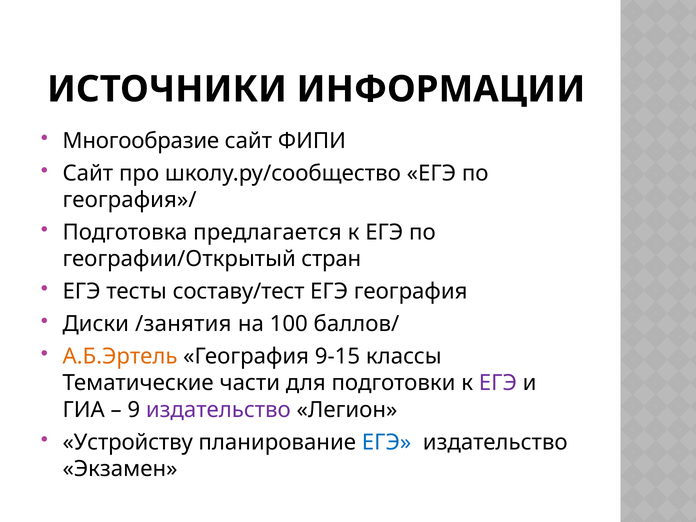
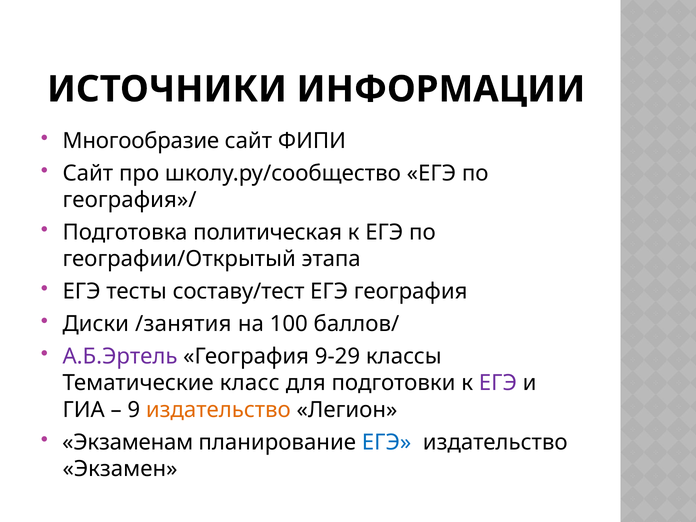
предлагается: предлагается -> политическая
стран: стран -> этапа
А.Б.Эртель colour: orange -> purple
9-15: 9-15 -> 9-29
части: части -> класс
издательство at (218, 410) colour: purple -> orange
Устройству: Устройству -> Экзаменам
